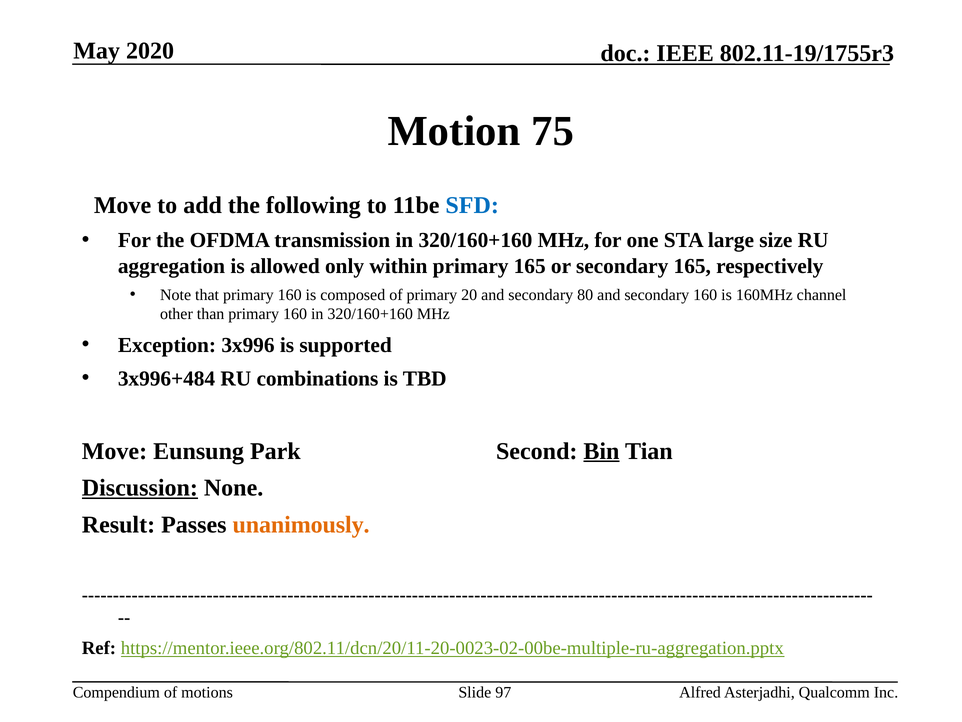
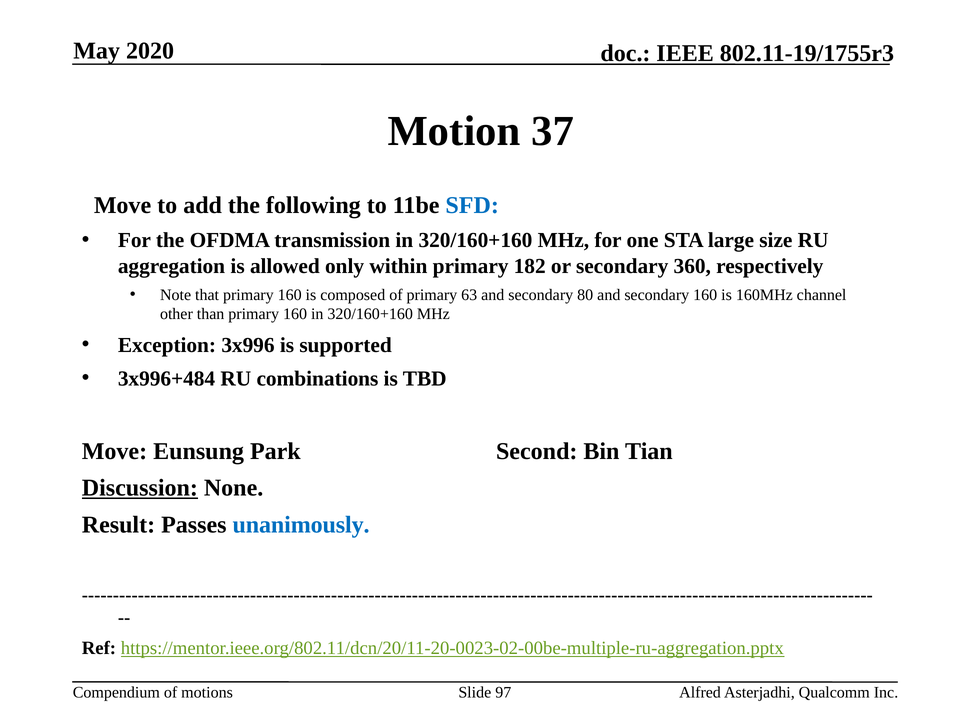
75: 75 -> 37
primary 165: 165 -> 182
secondary 165: 165 -> 360
20: 20 -> 63
Bin underline: present -> none
unanimously colour: orange -> blue
